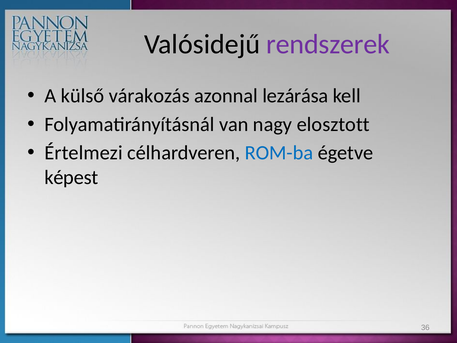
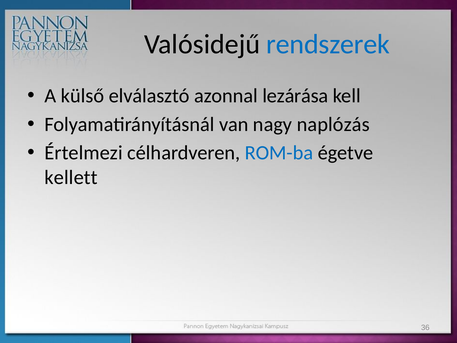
rendszerek colour: purple -> blue
várakozás: várakozás -> elválasztó
elosztott: elosztott -> naplózás
képest: képest -> kellett
